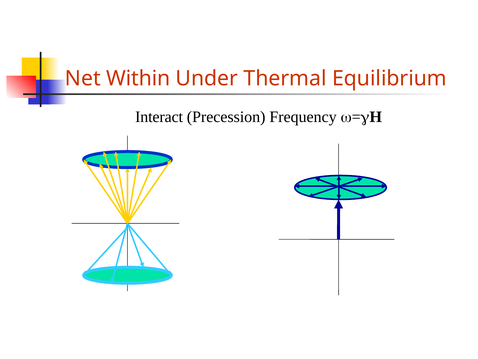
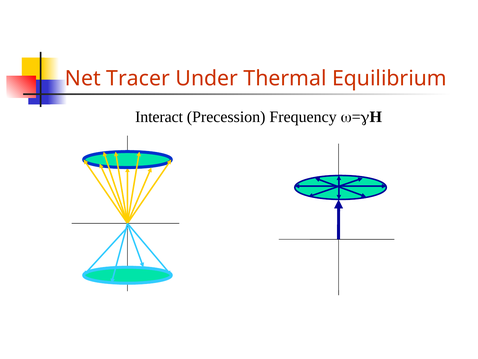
Within: Within -> Tracer
